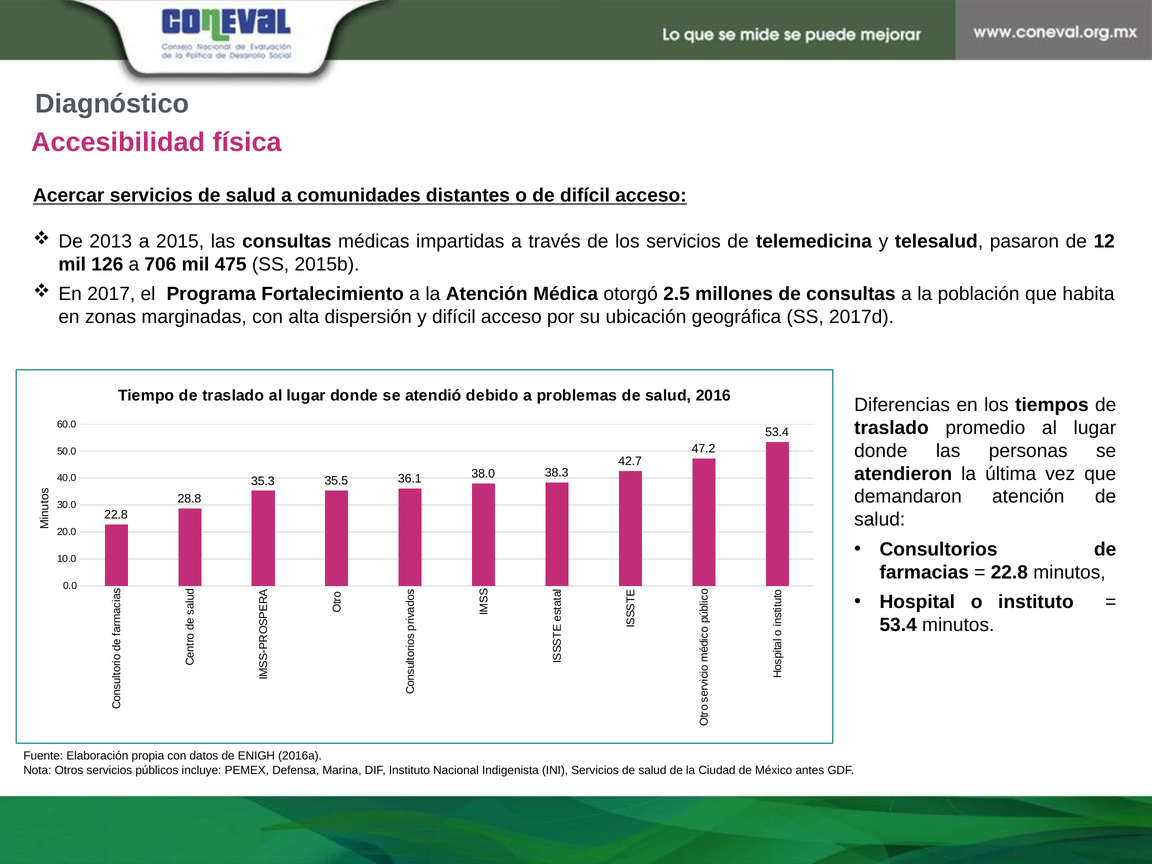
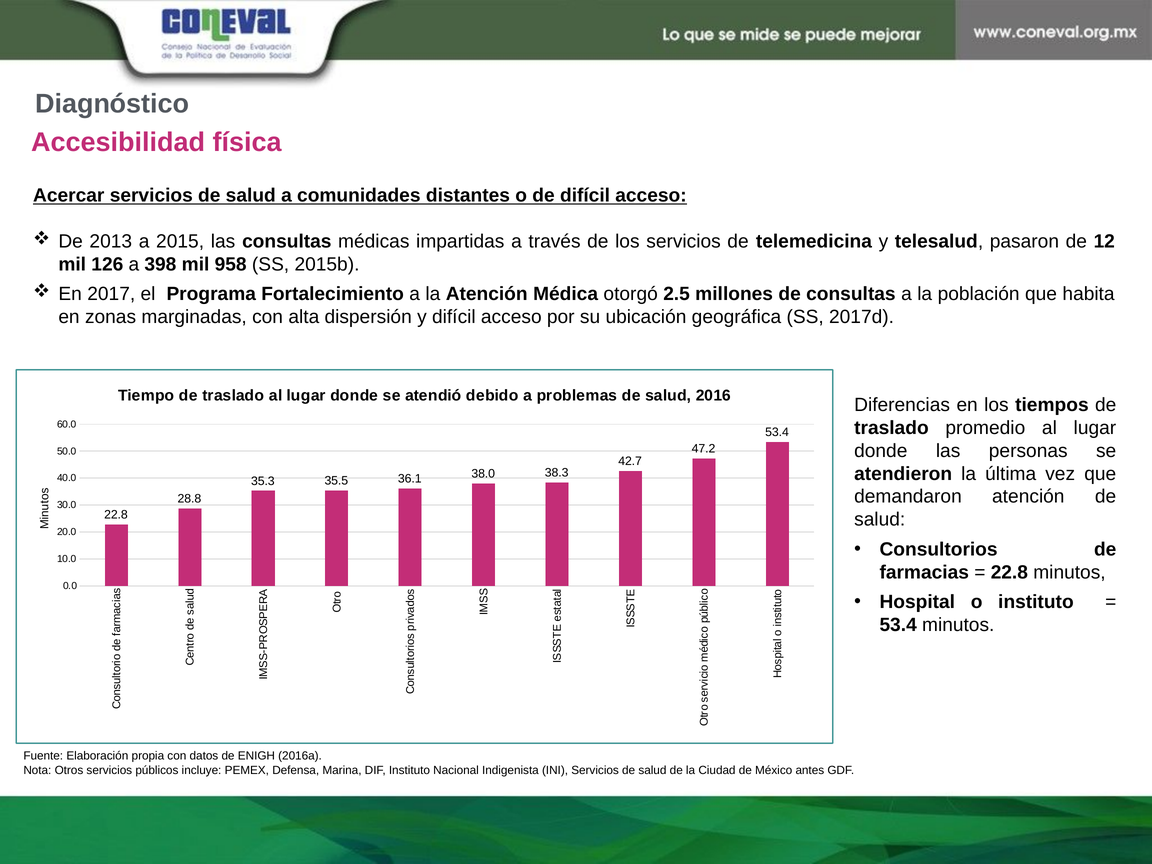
706: 706 -> 398
475: 475 -> 958
